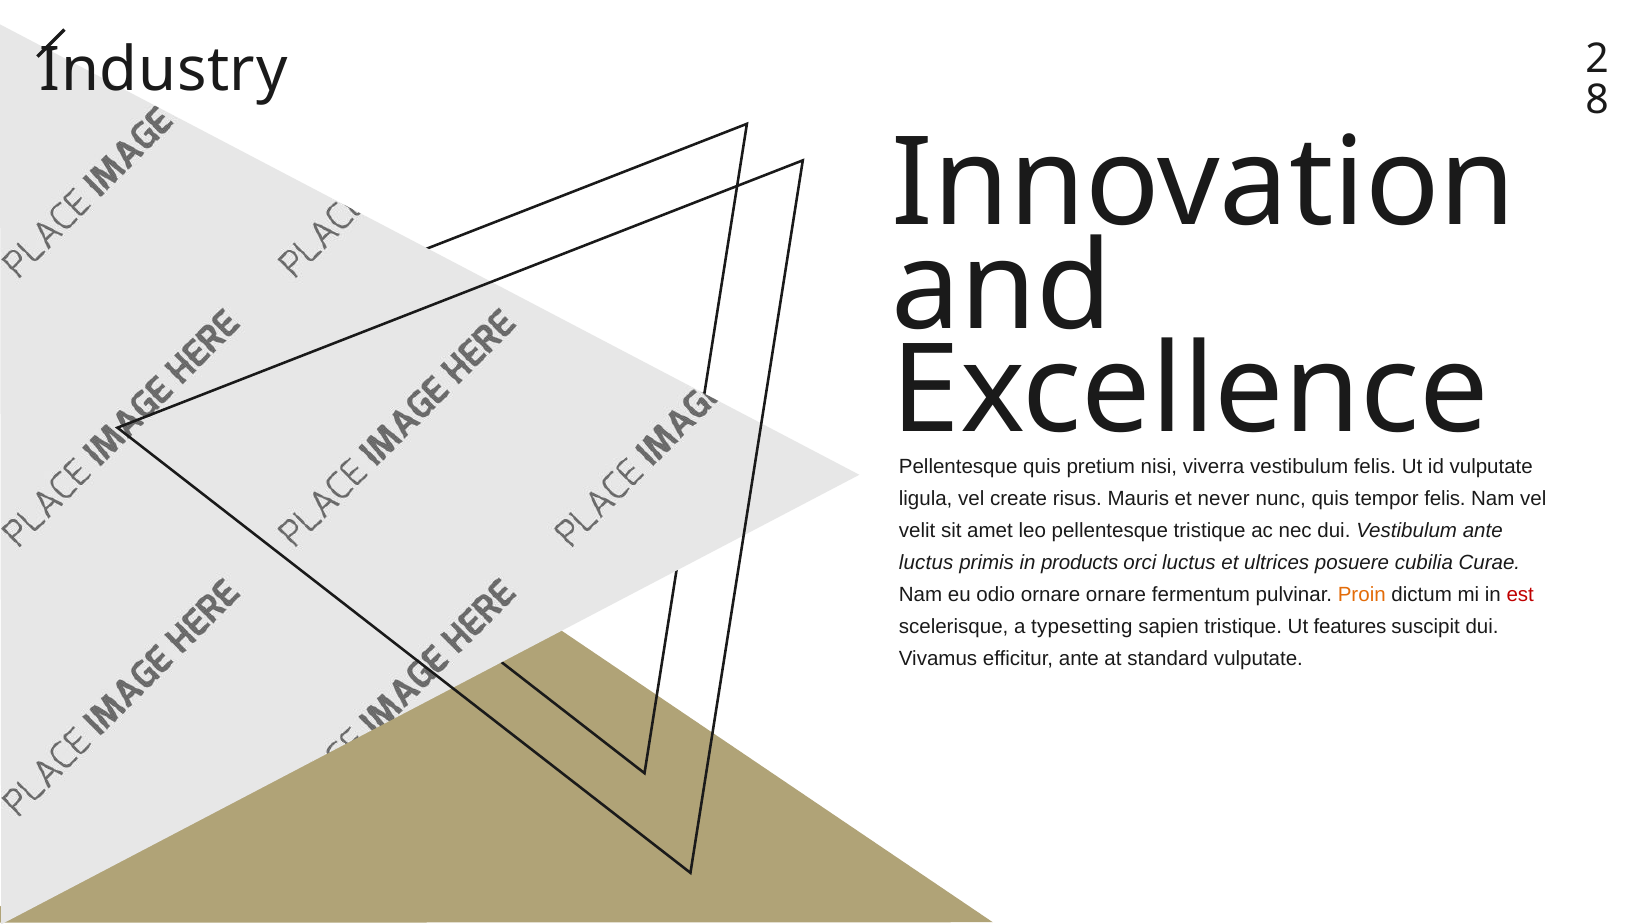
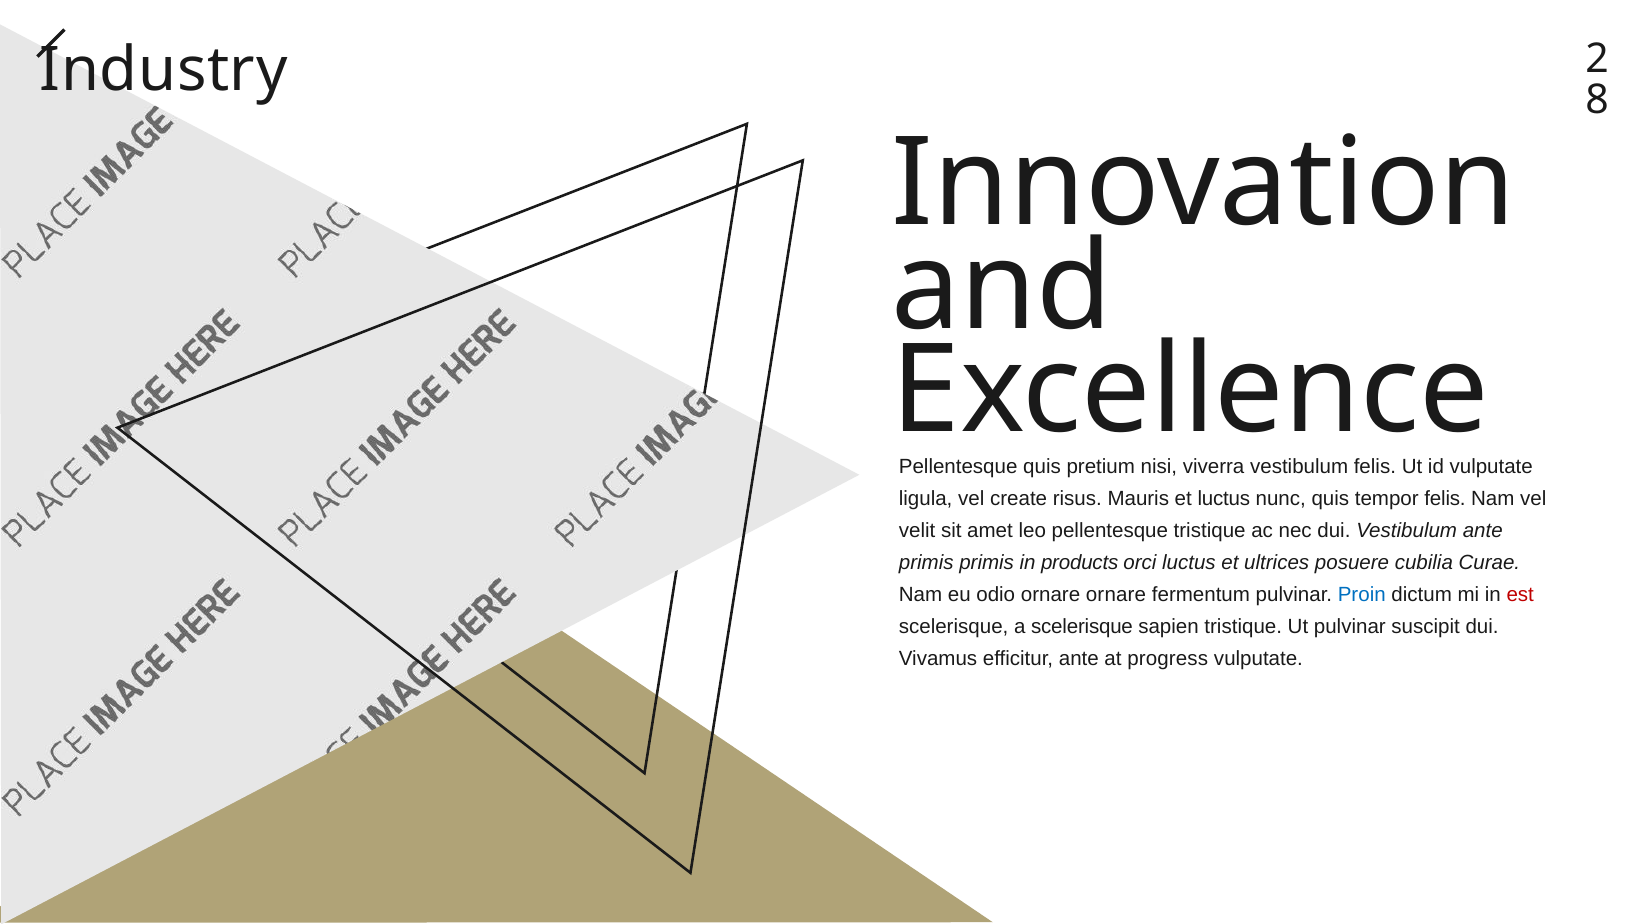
et never: never -> luctus
luctus at (926, 562): luctus -> primis
Proin colour: orange -> blue
a typesetting: typesetting -> scelerisque
Ut features: features -> pulvinar
standard: standard -> progress
